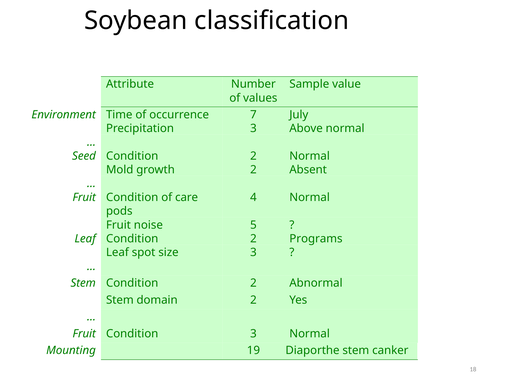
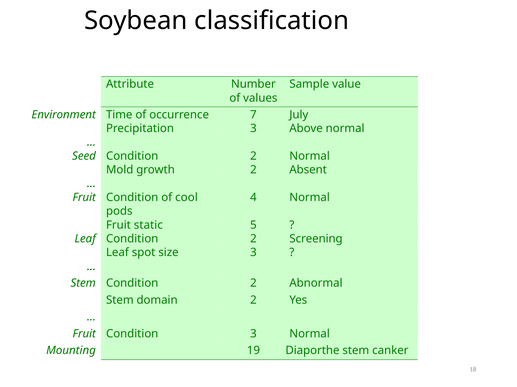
care: care -> cool
noise: noise -> static
Programs: Programs -> Screening
